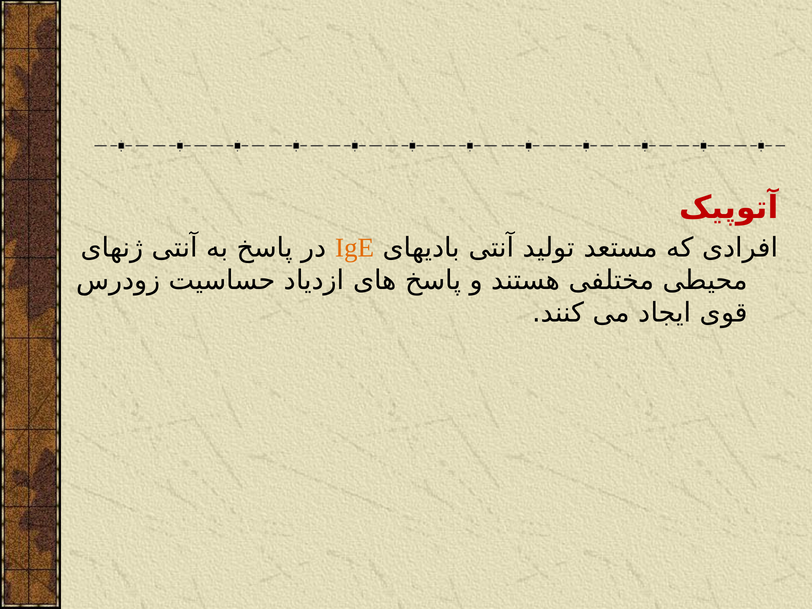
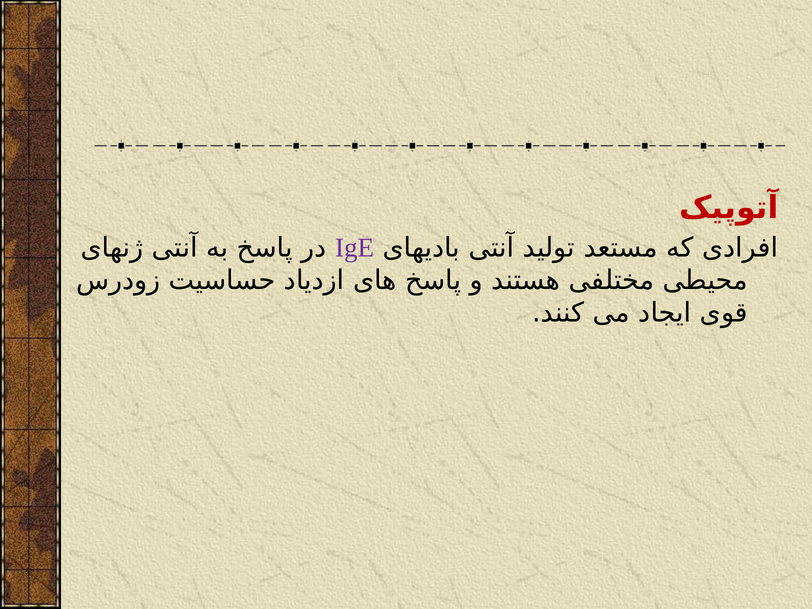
IgE colour: orange -> purple
